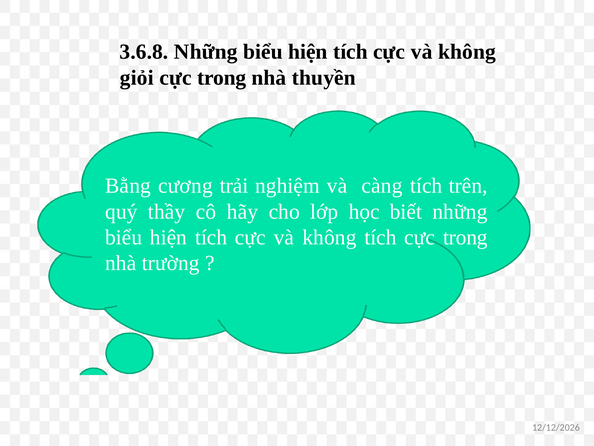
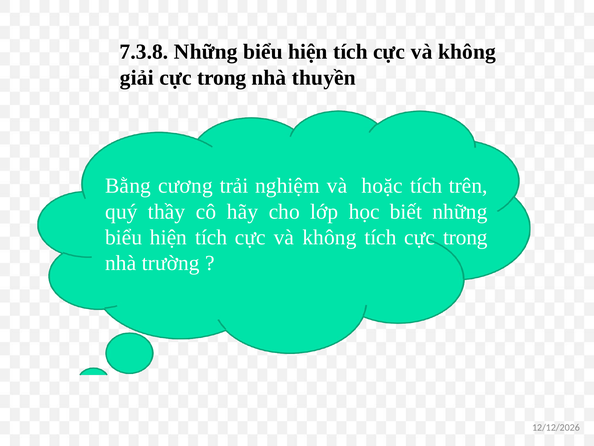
3.6.8: 3.6.8 -> 7.3.8
giỏi: giỏi -> giải
càng: càng -> hoặc
